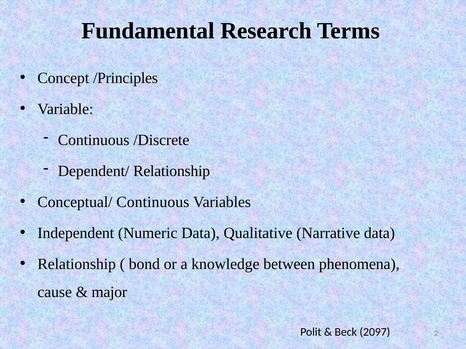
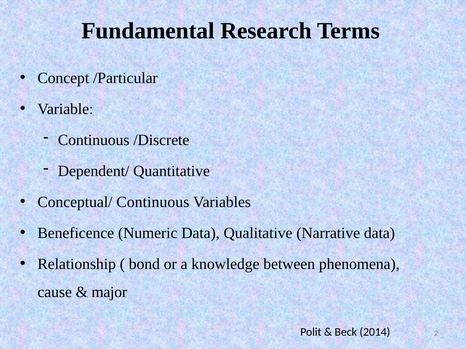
/Principles: /Principles -> /Particular
Dependent/ Relationship: Relationship -> Quantitative
Independent: Independent -> Beneficence
2097: 2097 -> 2014
